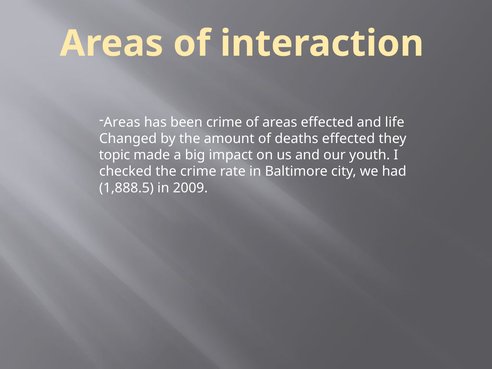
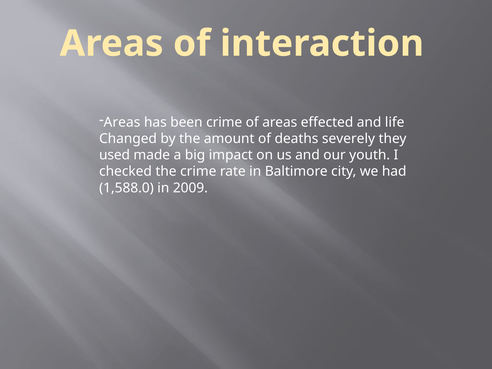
deaths effected: effected -> severely
topic: topic -> used
1,888.5: 1,888.5 -> 1,588.0
